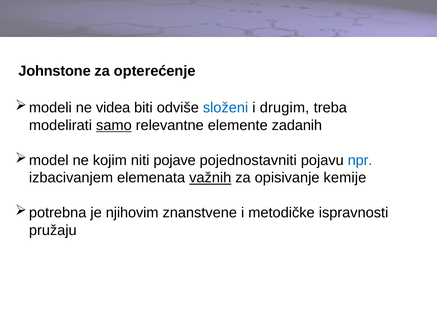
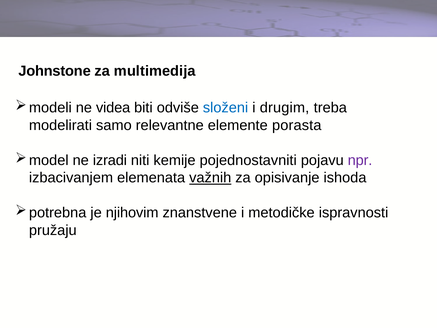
opterećenje: opterećenje -> multimedija
samo underline: present -> none
zadanih: zadanih -> porasta
kojim: kojim -> izradi
pojave: pojave -> kemije
npr colour: blue -> purple
kemije: kemije -> ishoda
